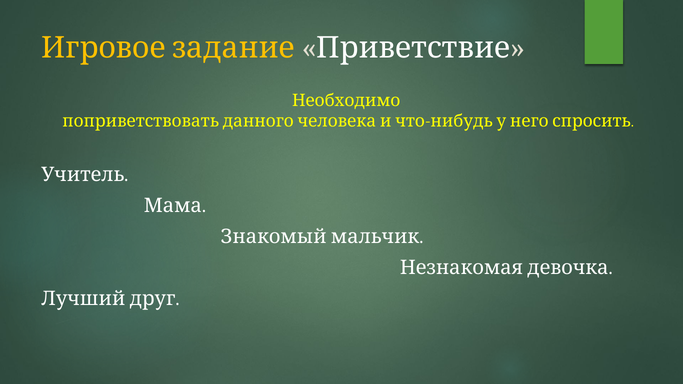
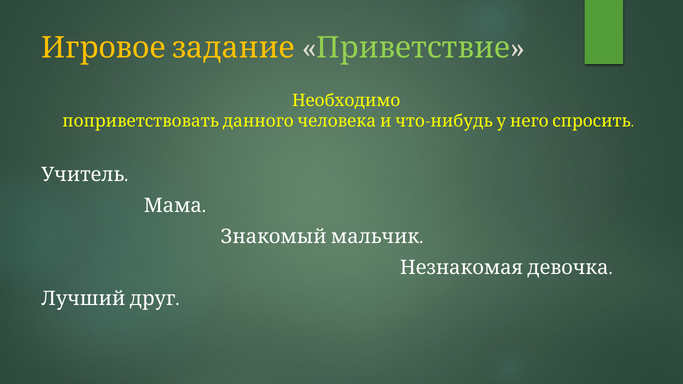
Приветствие colour: white -> light green
